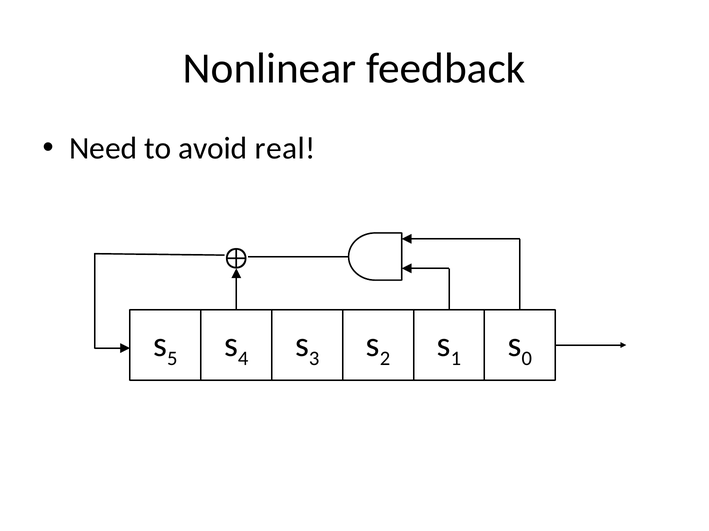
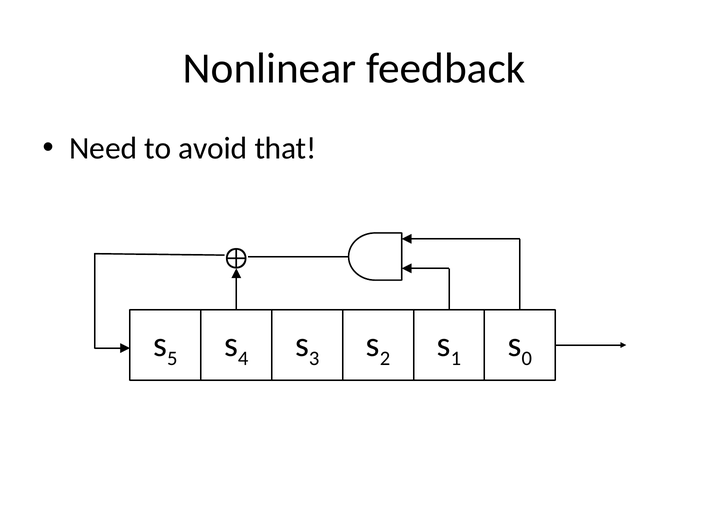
real: real -> that
